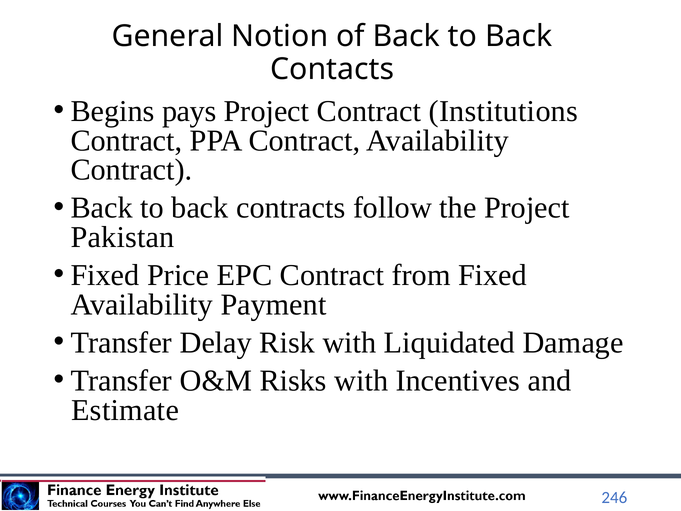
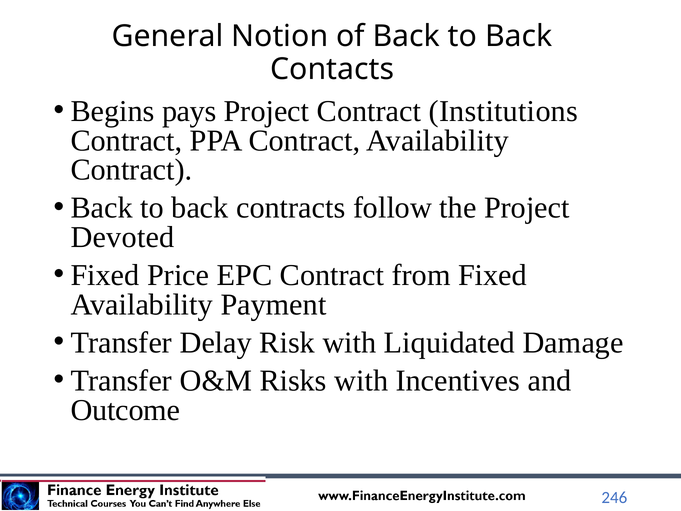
Pakistan: Pakistan -> Devoted
Estimate: Estimate -> Outcome
